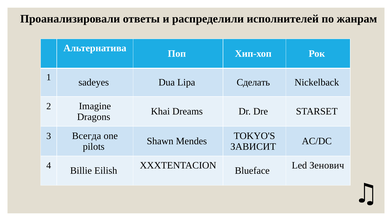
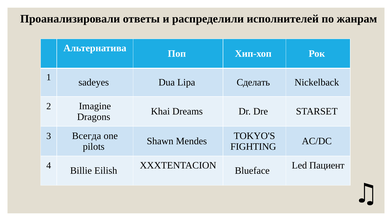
ЗАВИСИТ: ЗАВИСИТ -> FIGHTING
Зенович: Зенович -> Пациент
